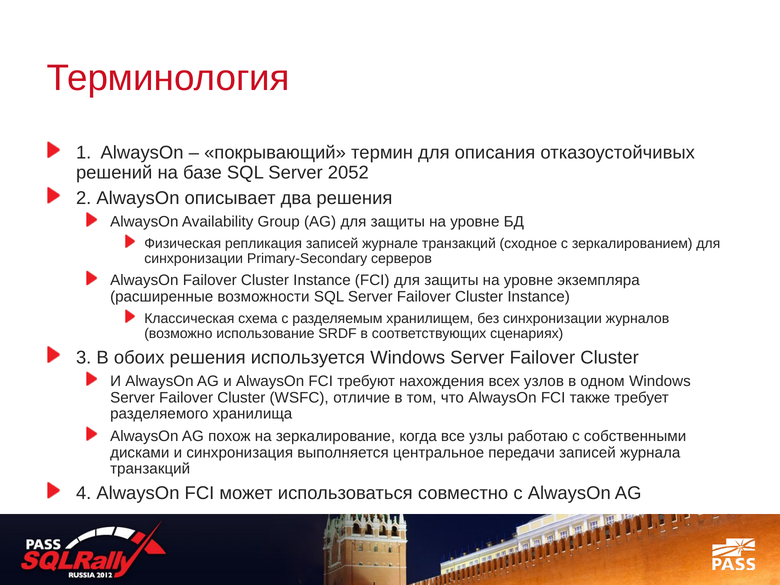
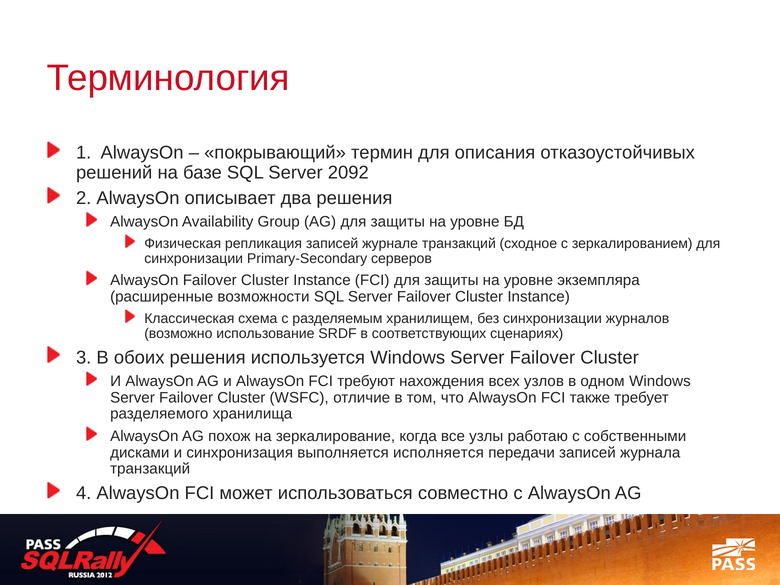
2052: 2052 -> 2092
центральное: центральное -> исполняется
